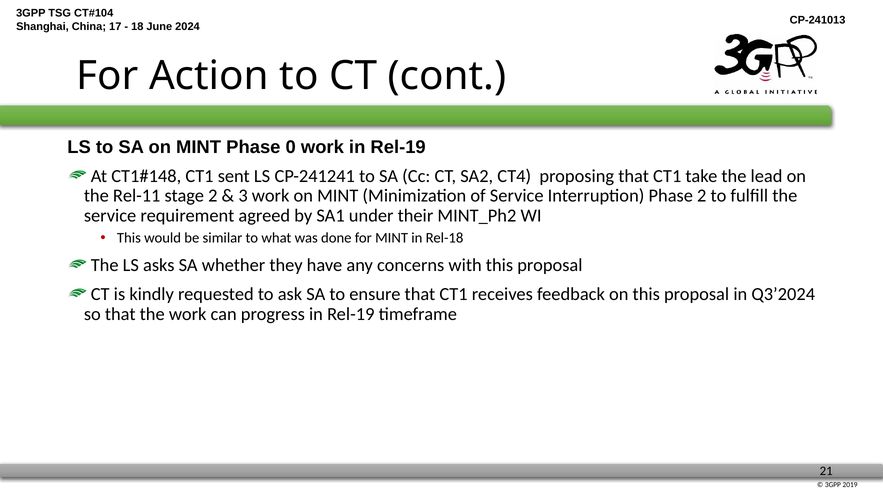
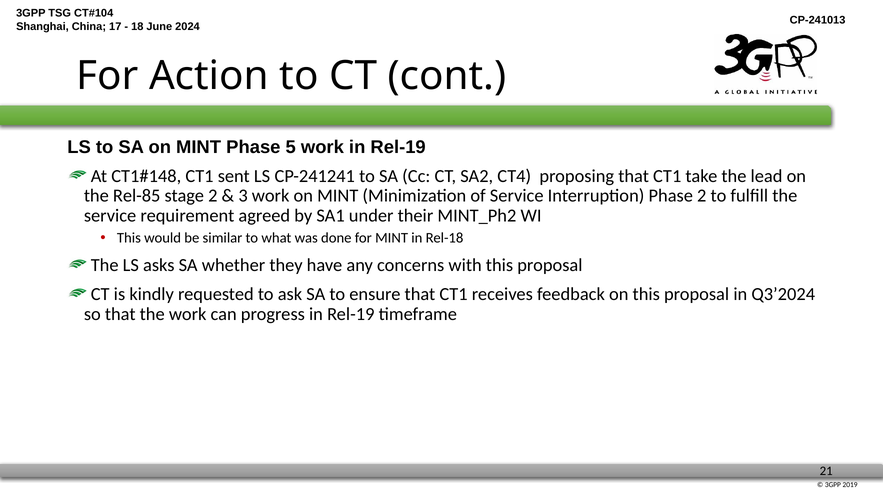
0: 0 -> 5
Rel-11: Rel-11 -> Rel-85
